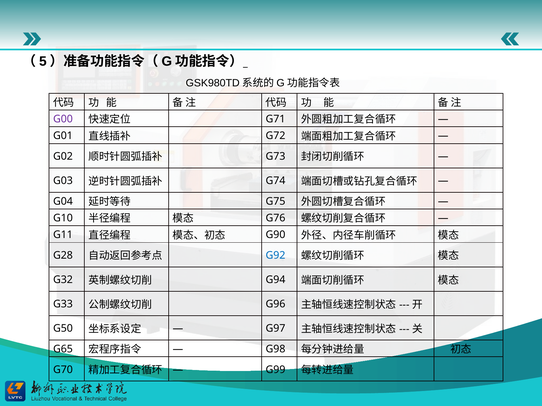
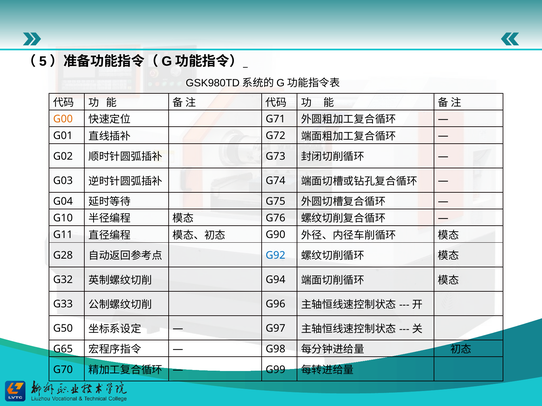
G00 colour: purple -> orange
